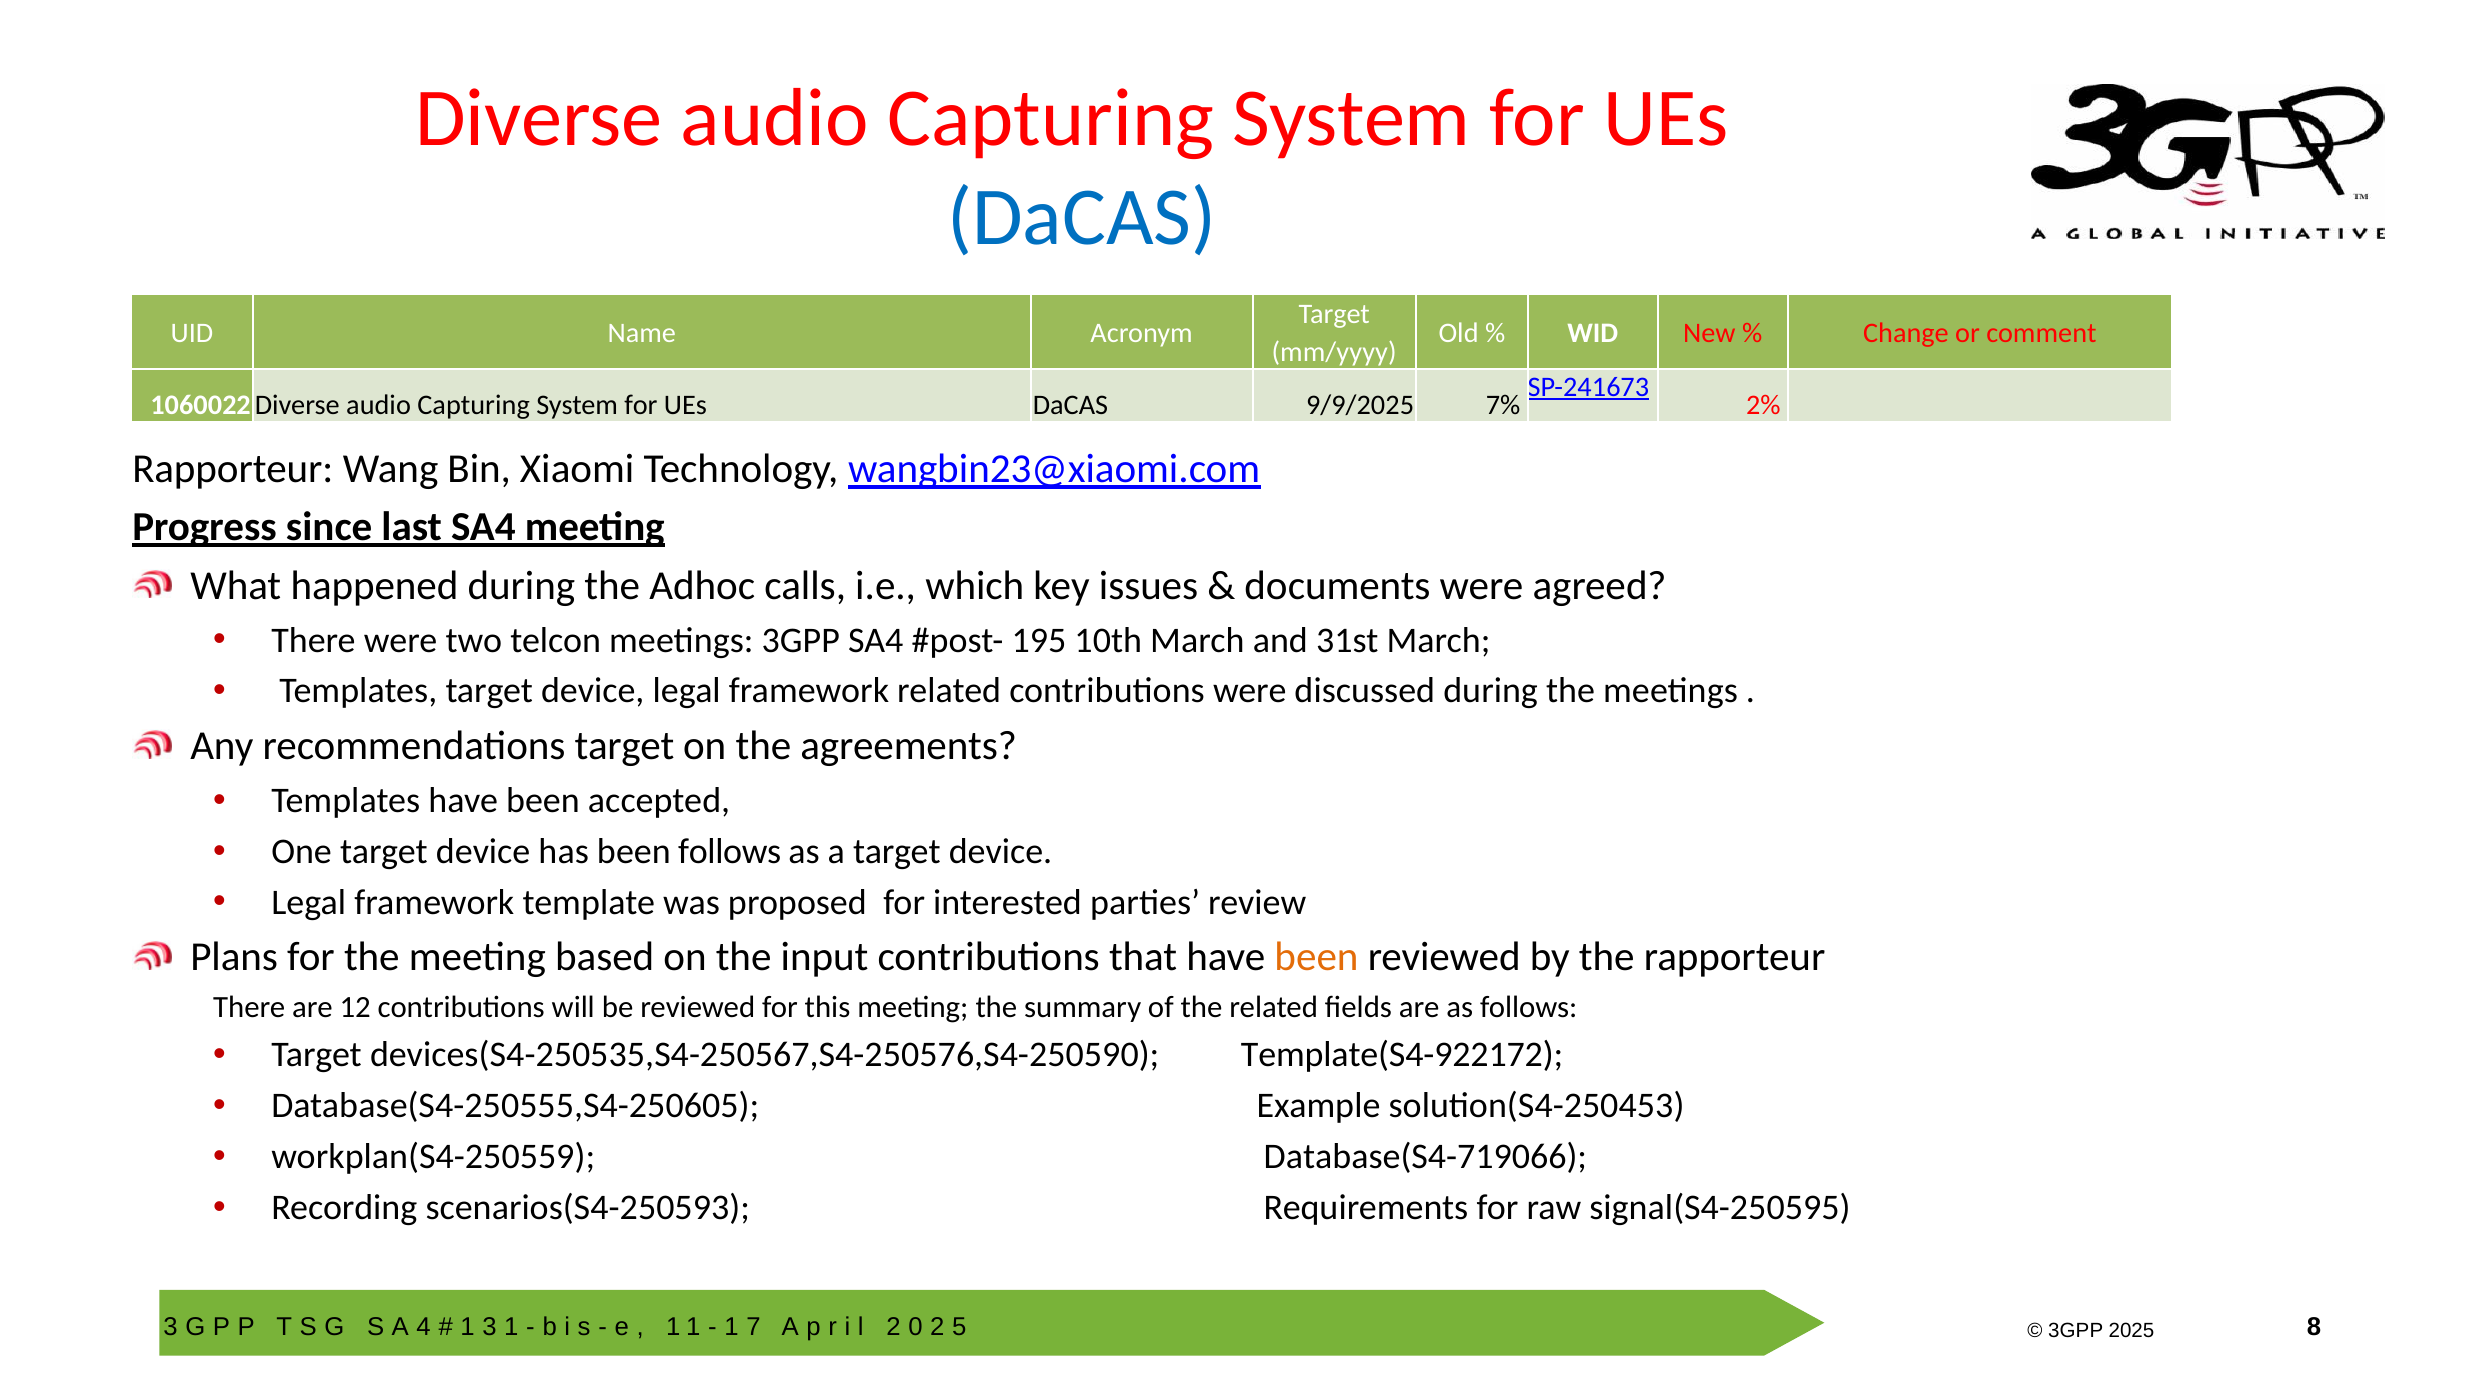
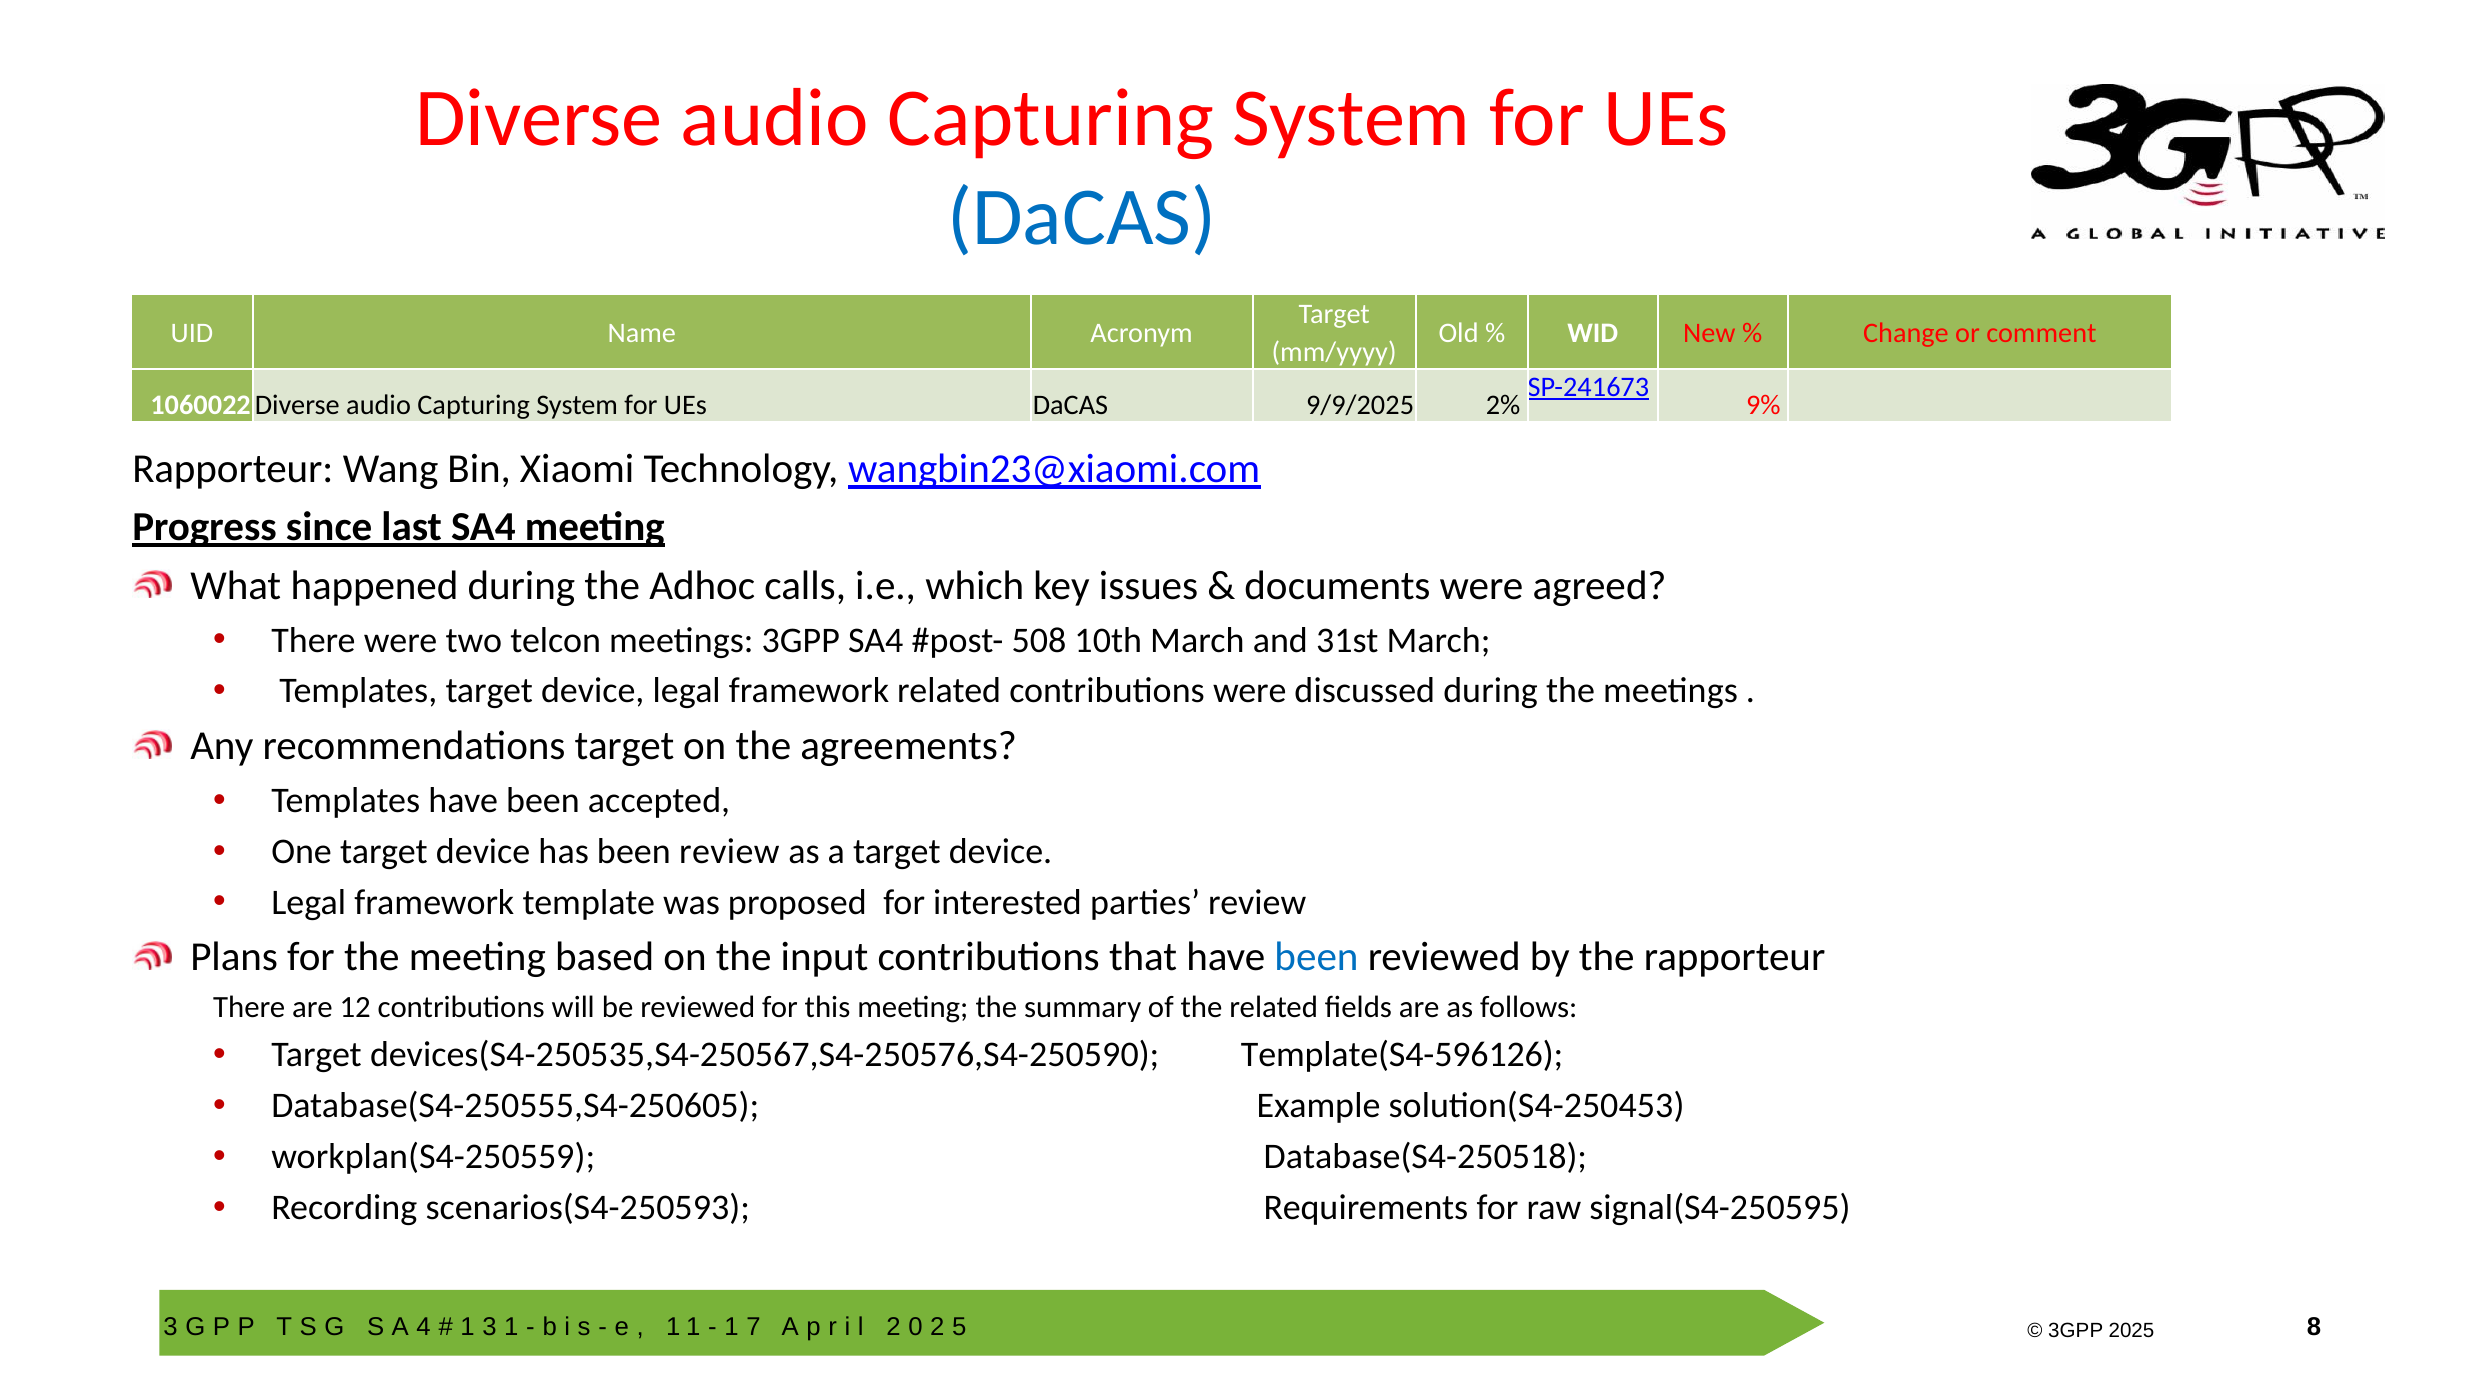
7%: 7% -> 2%
2%: 2% -> 9%
195: 195 -> 508
been follows: follows -> review
been at (1316, 957) colour: orange -> blue
Template(S4-922172: Template(S4-922172 -> Template(S4-596126
Database(S4-719066: Database(S4-719066 -> Database(S4-250518
